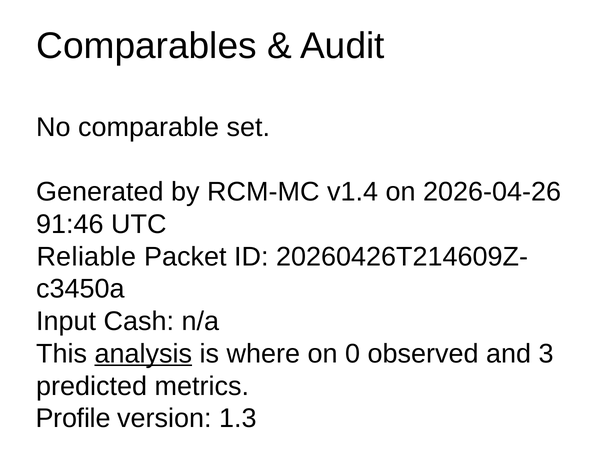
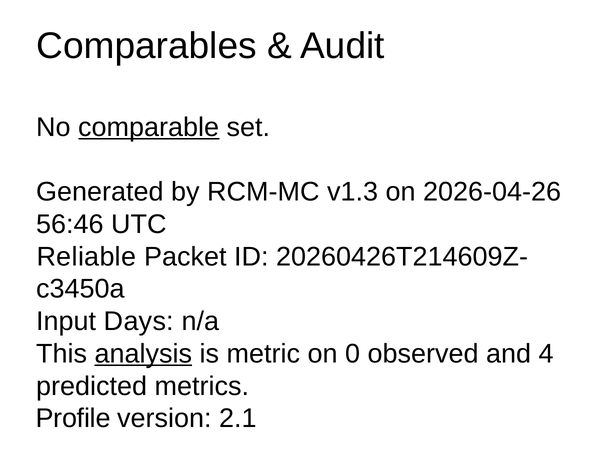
comparable underline: none -> present
v1.4: v1.4 -> v1.3
91:46: 91:46 -> 56:46
Cash: Cash -> Days
where: where -> metric
3: 3 -> 4
1.3: 1.3 -> 2.1
